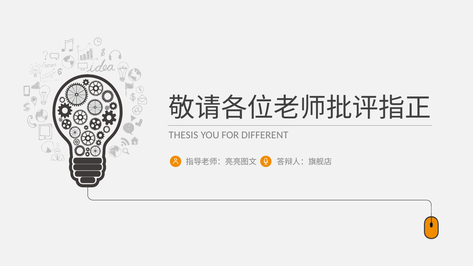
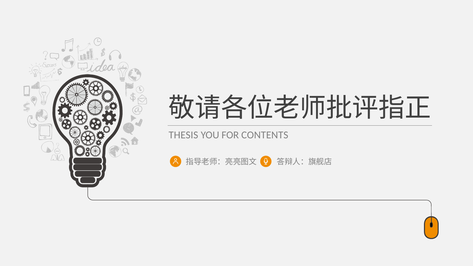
DIFFERENT: DIFFERENT -> CONTENTS
